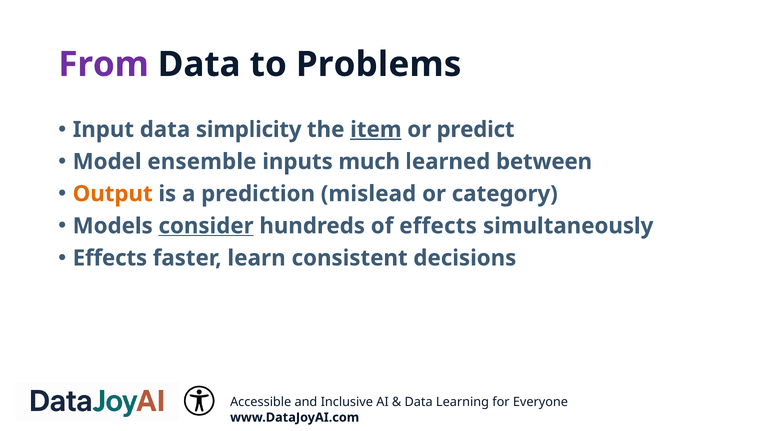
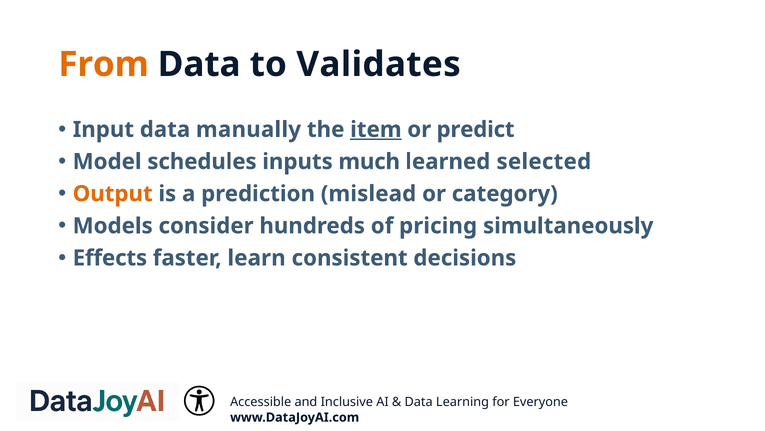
From colour: purple -> orange
Problems: Problems -> Validates
simplicity: simplicity -> manually
ensemble: ensemble -> schedules
between: between -> selected
consider underline: present -> none
of effects: effects -> pricing
